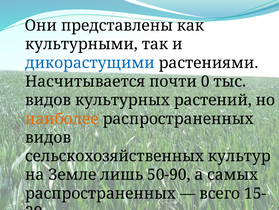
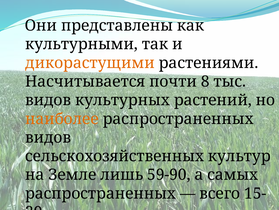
дикорастущими colour: blue -> orange
0: 0 -> 8
50-90: 50-90 -> 59-90
